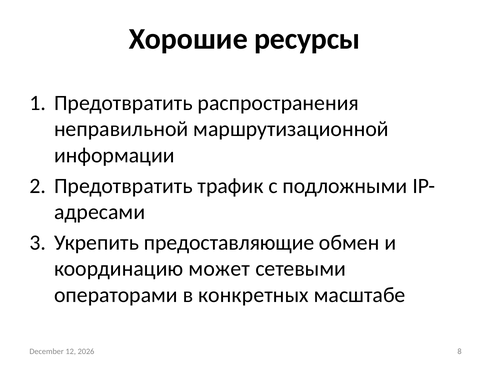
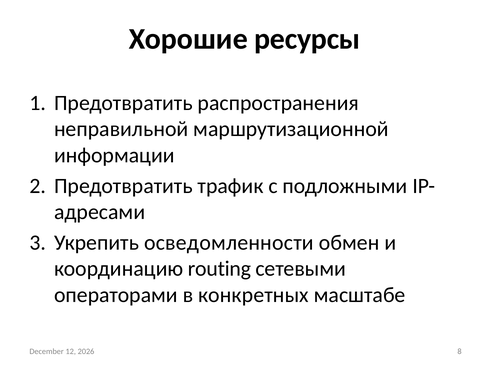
предоставляющие: предоставляющие -> осведомленности
может: может -> routing
